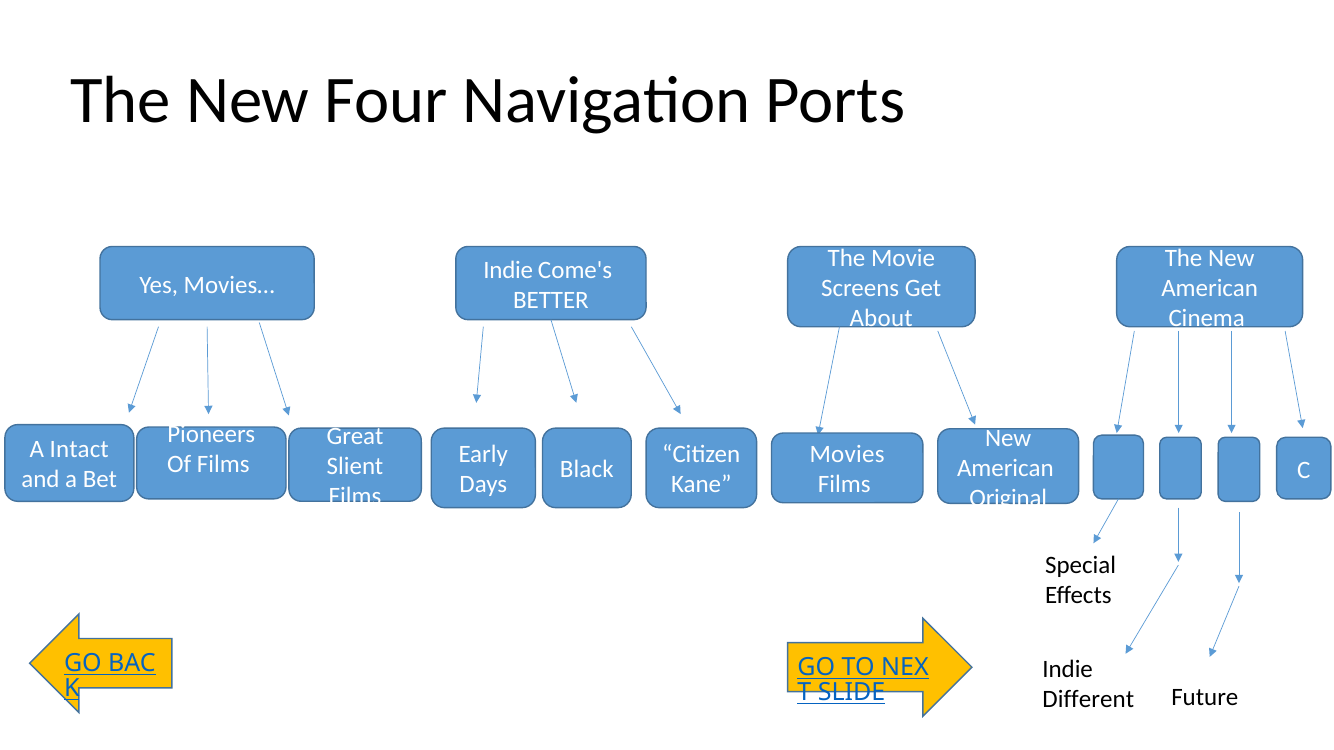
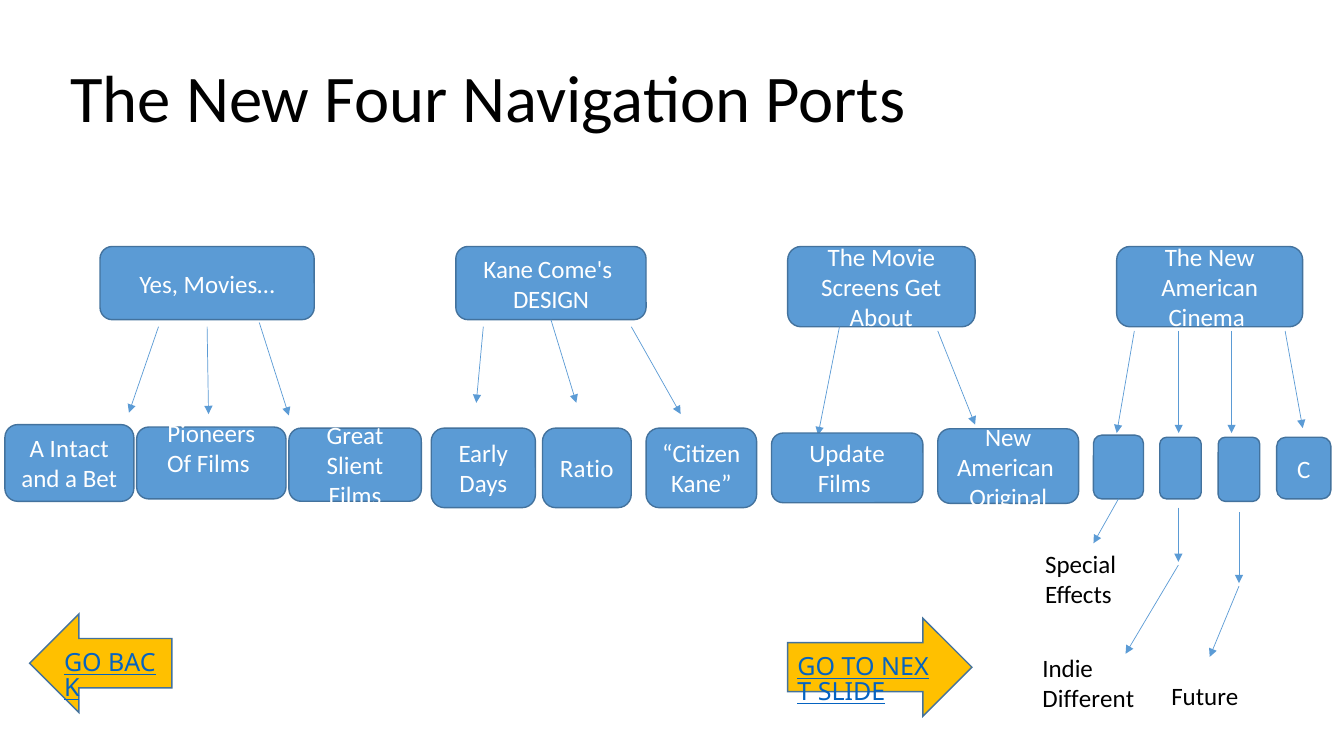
Indie at (508, 270): Indie -> Kane
BETTER: BETTER -> DESIGN
Movies: Movies -> Update
Black: Black -> Ratio
